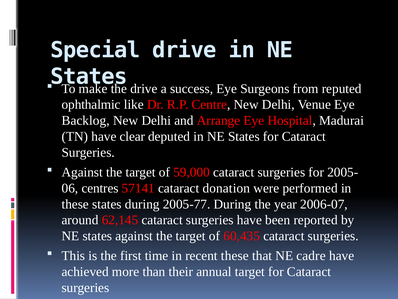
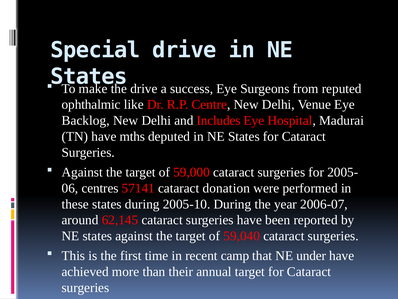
Arrange: Arrange -> Includes
clear: clear -> mths
2005-77: 2005-77 -> 2005-10
60,435: 60,435 -> 59,040
recent these: these -> camp
cadre: cadre -> under
